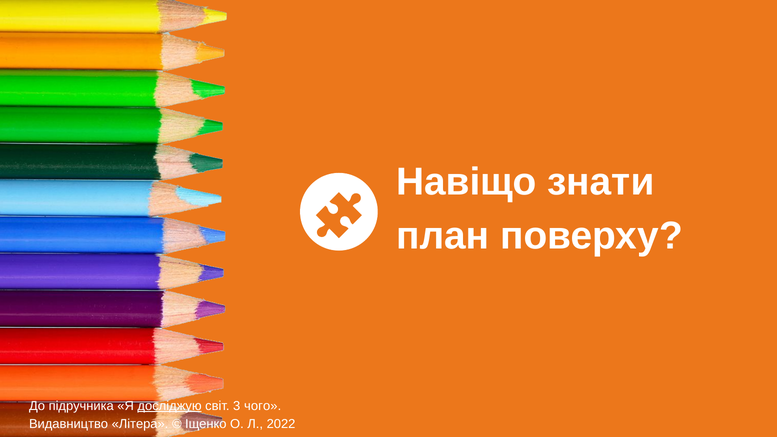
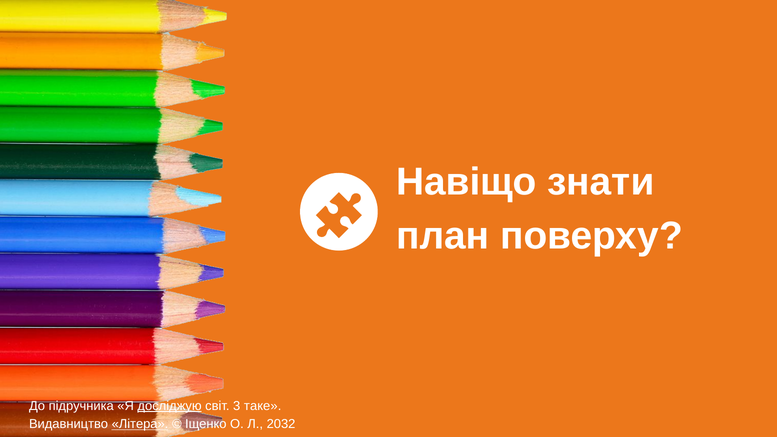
чого: чого -> таке
Літера underline: none -> present
2022: 2022 -> 2032
